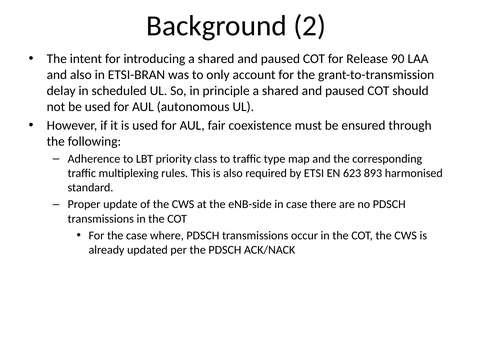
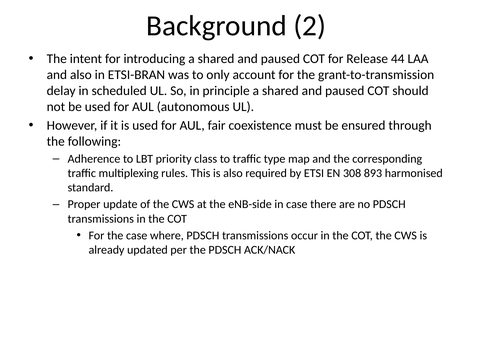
90: 90 -> 44
623: 623 -> 308
